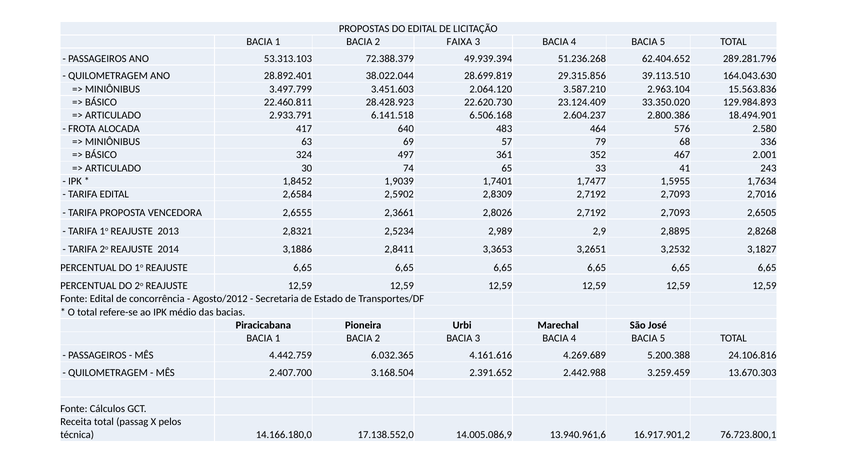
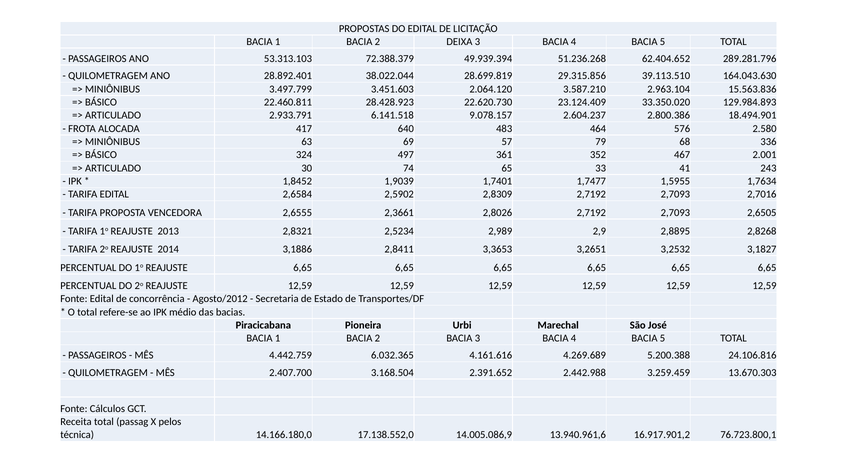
FAIXA: FAIXA -> DEIXA
6.506.168: 6.506.168 -> 9.078.157
